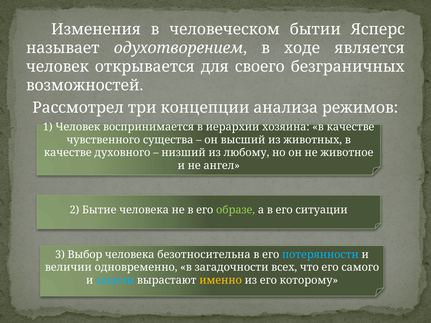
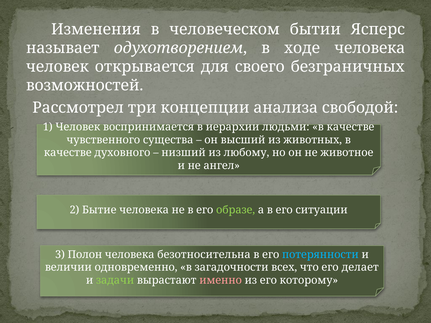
ходе является: является -> человека
режимов: режимов -> свободой
хозяина: хозяина -> людьми
Выбор: Выбор -> Полон
самого: самого -> делает
задачи colour: light blue -> light green
именно colour: yellow -> pink
